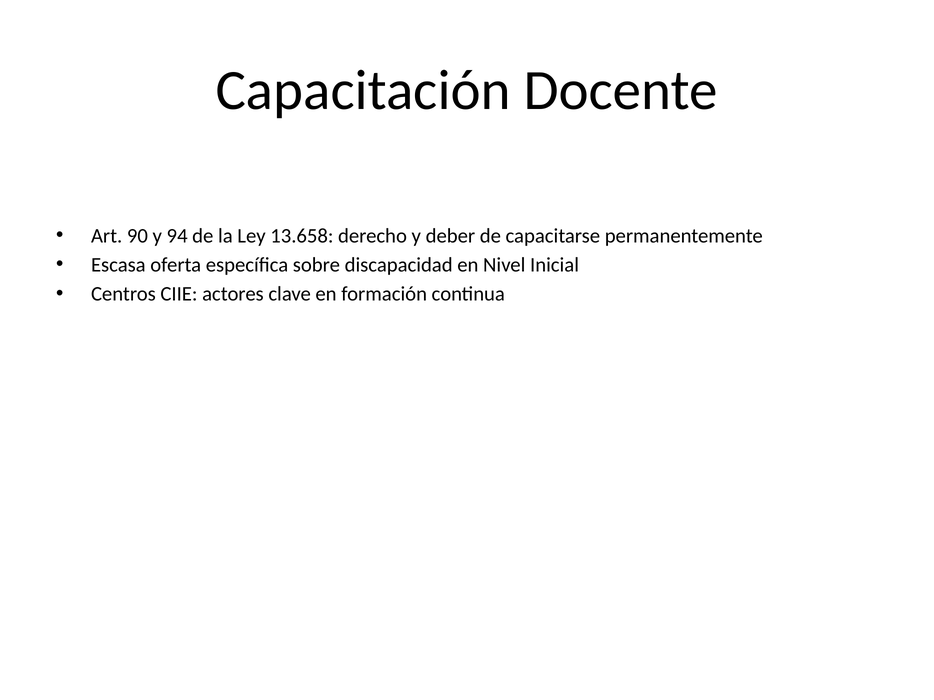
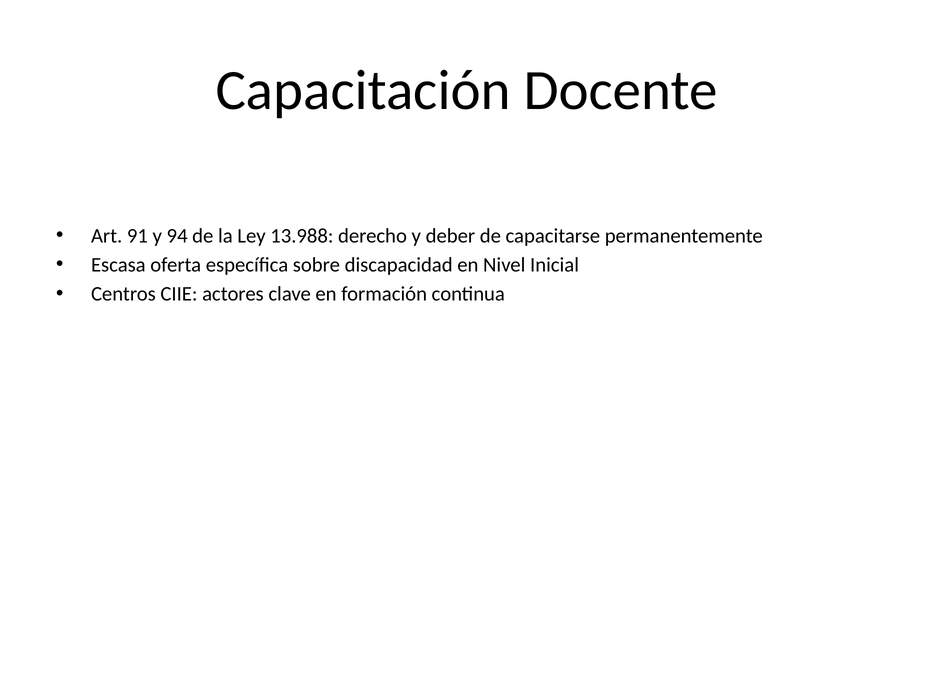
90: 90 -> 91
13.658: 13.658 -> 13.988
